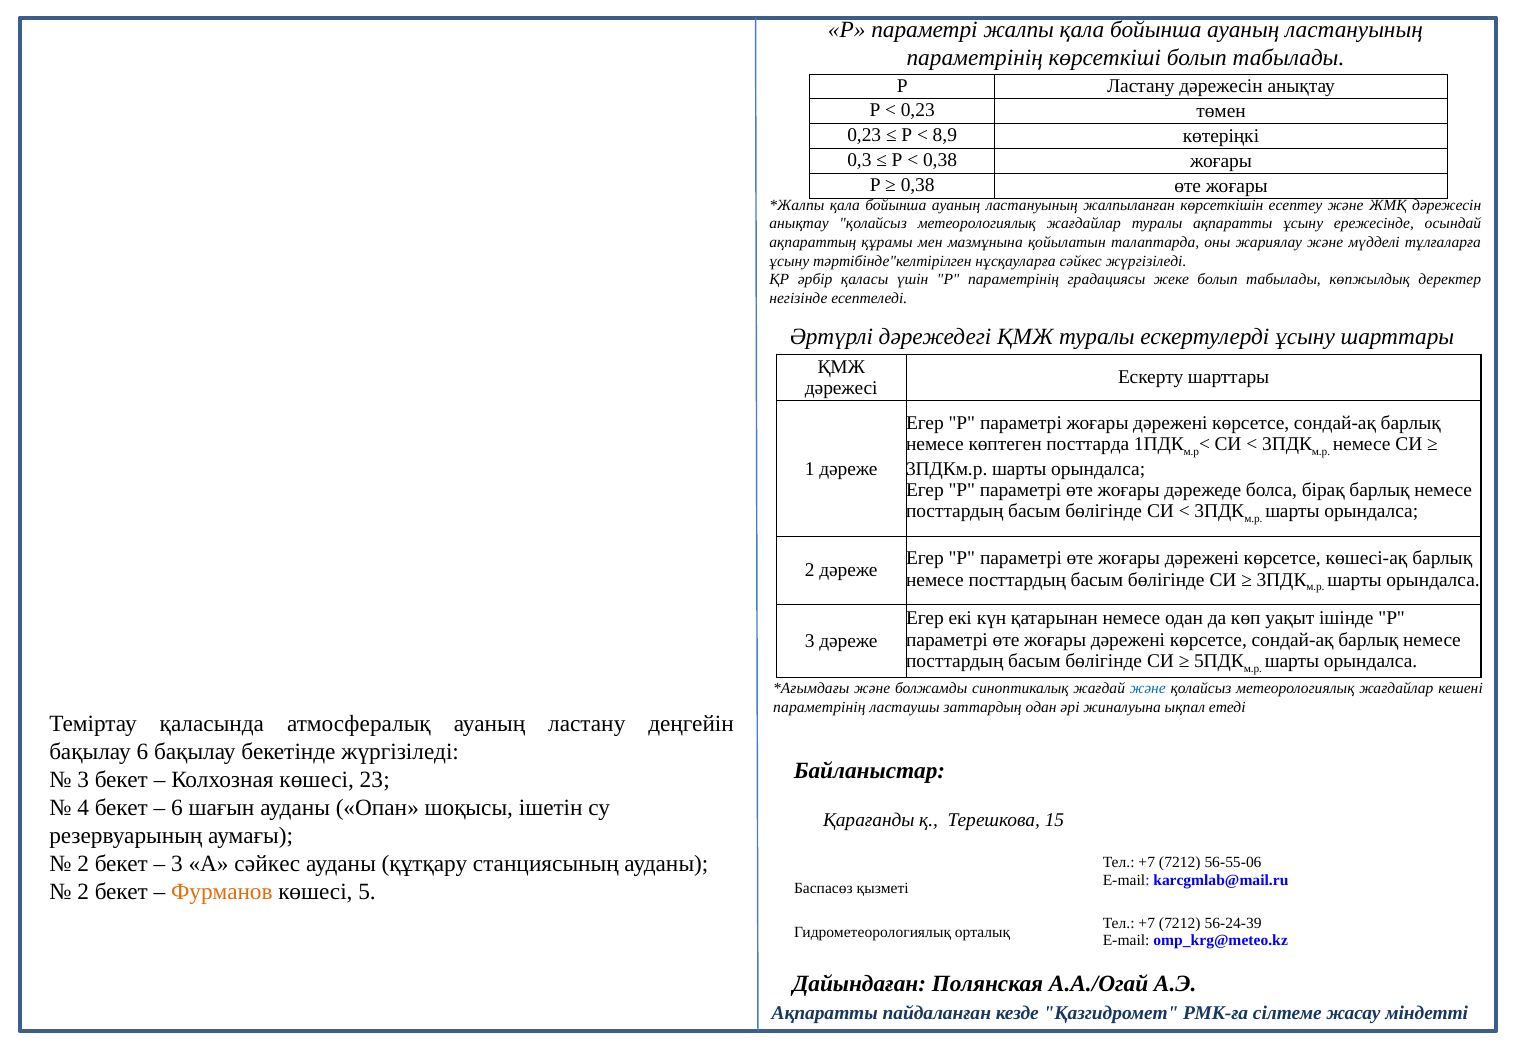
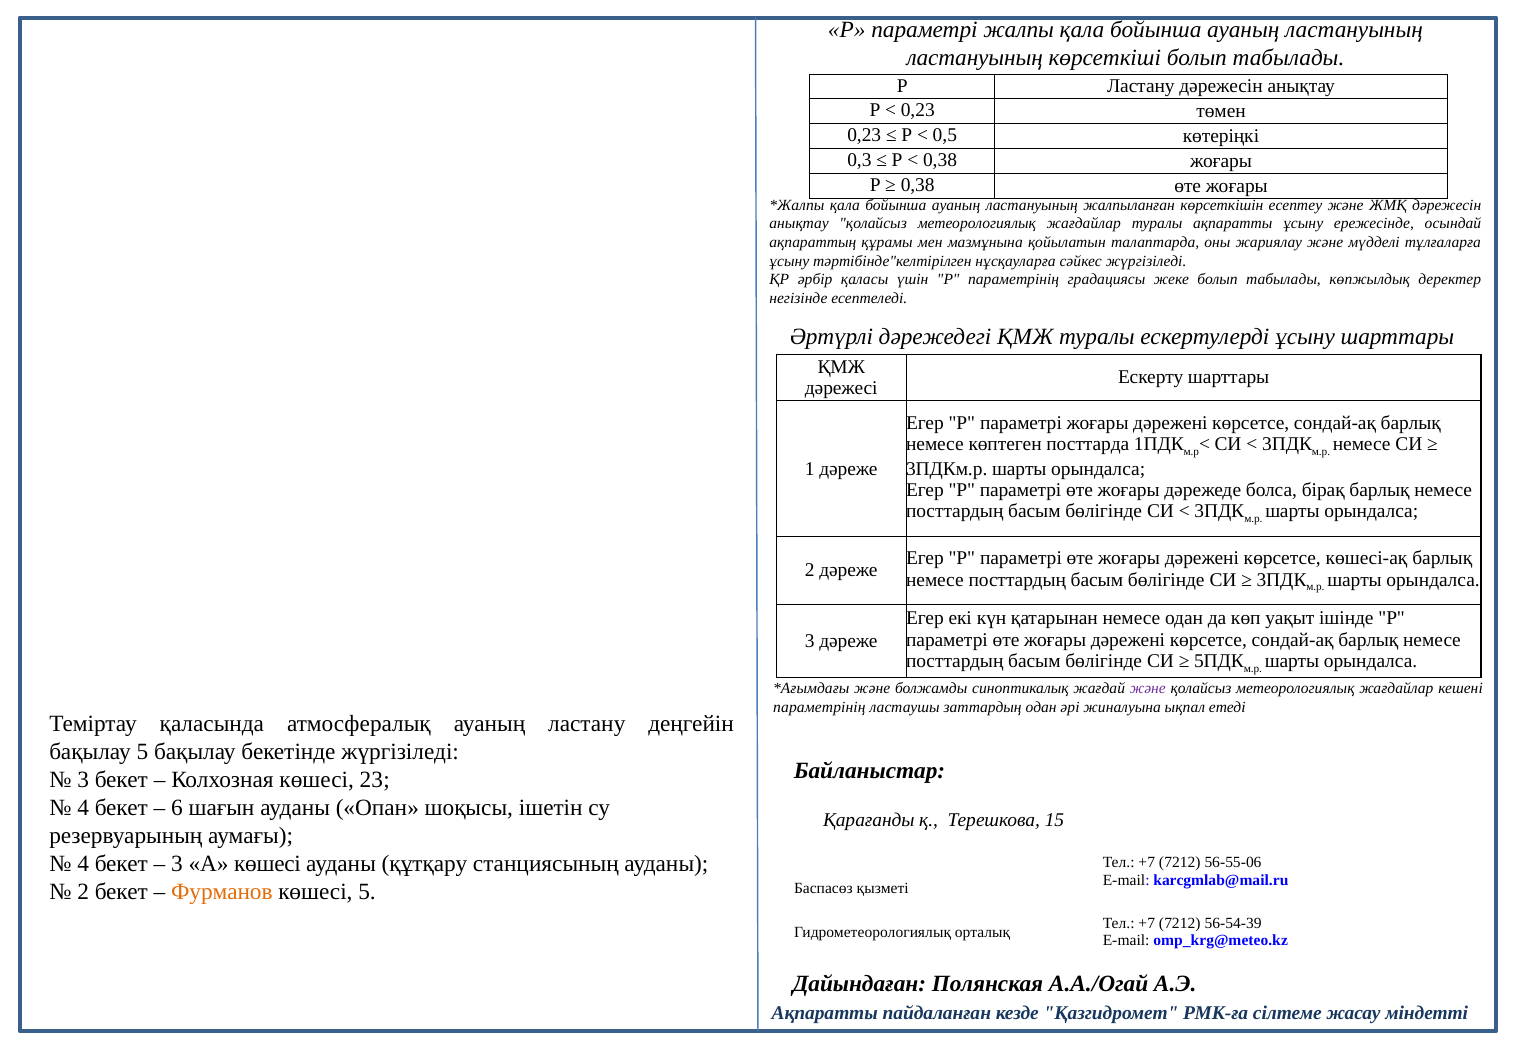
параметрінің at (975, 58): параметрінің -> ластануының
8,9: 8,9 -> 0,5
және at (1148, 689) colour: blue -> purple
бақылау 6: 6 -> 5
2 at (83, 864): 2 -> 4
А сәйкес: сәйкес -> көшесі
56-24-39: 56-24-39 -> 56-54-39
